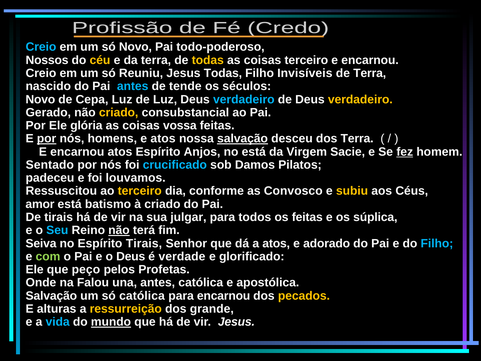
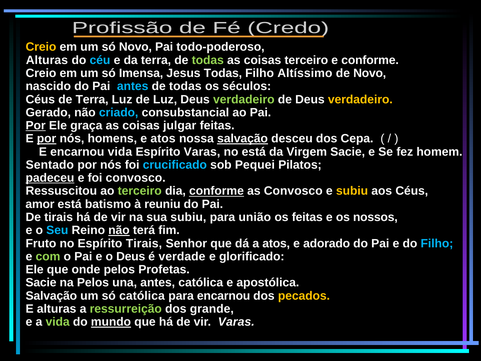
Creio at (41, 47) colour: light blue -> yellow
Nossos at (47, 60): Nossos -> Alturas
céu colour: yellow -> light blue
todas at (208, 60) colour: yellow -> light green
encarnou at (370, 60): encarnou -> conforme
Reuniu: Reuniu -> Imensa
Invisíveis: Invisíveis -> Altíssimo
de Terra: Terra -> Novo
tende at (185, 86): tende -> todas
Novo at (40, 99): Novo -> Céus
de Cepa: Cepa -> Terra
verdadeiro at (244, 99) colour: light blue -> light green
criado at (119, 112) colour: yellow -> light blue
Por at (36, 125) underline: none -> present
glória: glória -> graça
vossa: vossa -> julgar
dos Terra: Terra -> Cepa
encarnou atos: atos -> vida
Espírito Anjos: Anjos -> Varas
fez underline: present -> none
Damos: Damos -> Pequei
padeceu underline: none -> present
foi louvamos: louvamos -> convosco
terceiro at (140, 191) colour: yellow -> light green
conforme at (216, 191) underline: none -> present
à criado: criado -> reuniu
sua julgar: julgar -> subiu
todos: todos -> união
súplica: súplica -> nossos
Seiva: Seiva -> Fruto
peço: peço -> onde
Onde at (41, 282): Onde -> Sacie
na Falou: Falou -> Pelos
ressurreição colour: yellow -> light green
vida at (58, 322) colour: light blue -> light green
vir Jesus: Jesus -> Varas
